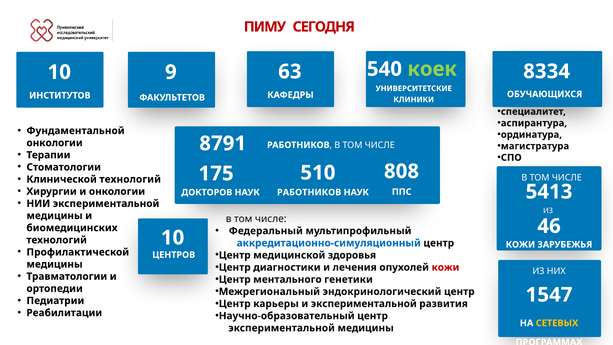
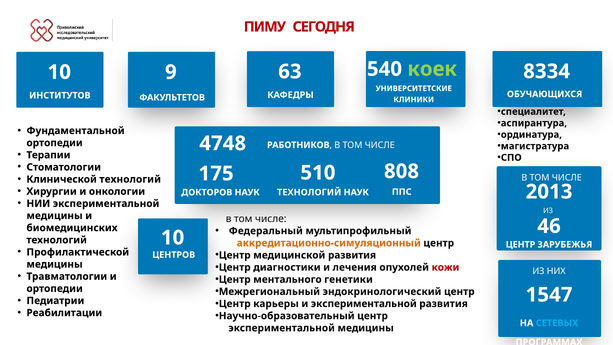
8791: 8791 -> 4748
онкологии at (55, 143): онкологии -> ортопедии
5413: 5413 -> 2013
РАБОТНИКОВ at (309, 192): РАБОТНИКОВ -> ТЕХНОЛОГИЙ
аккредитационно-симуляционный colour: blue -> orange
КОЖИ at (520, 244): КОЖИ -> ЦЕНТР
медицинской здоровья: здоровья -> развития
СЕТЕВЫХ colour: yellow -> light blue
